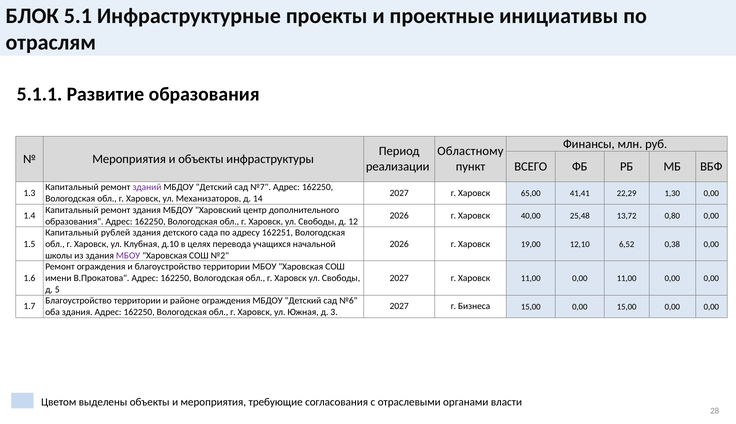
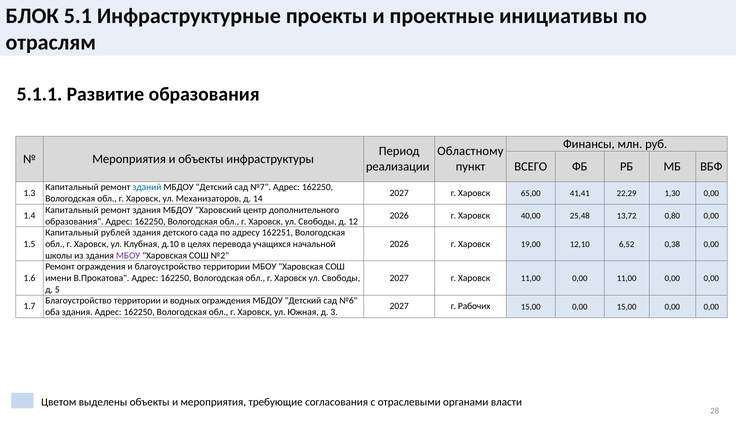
зданий colour: purple -> blue
районе: районе -> водных
Бизнеса: Бизнеса -> Рабочих
